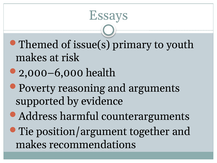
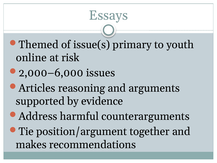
makes at (31, 58): makes -> online
health: health -> issues
Poverty: Poverty -> Articles
